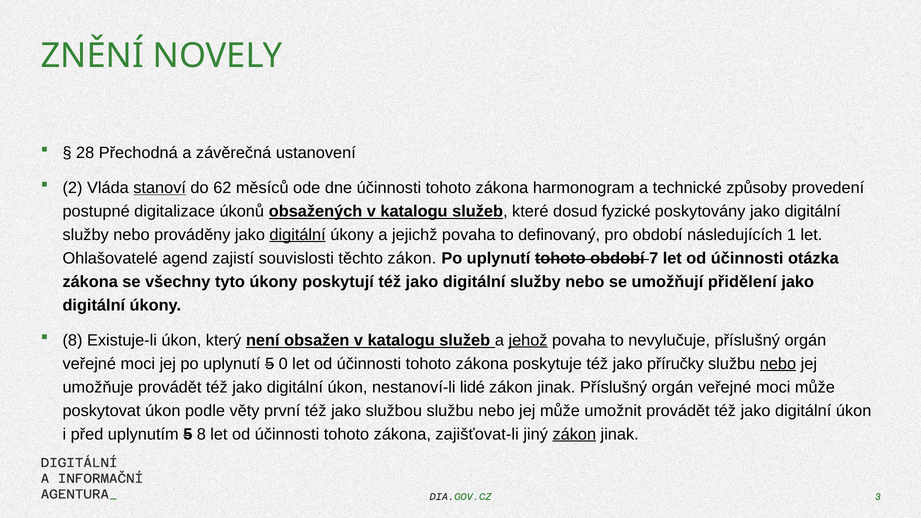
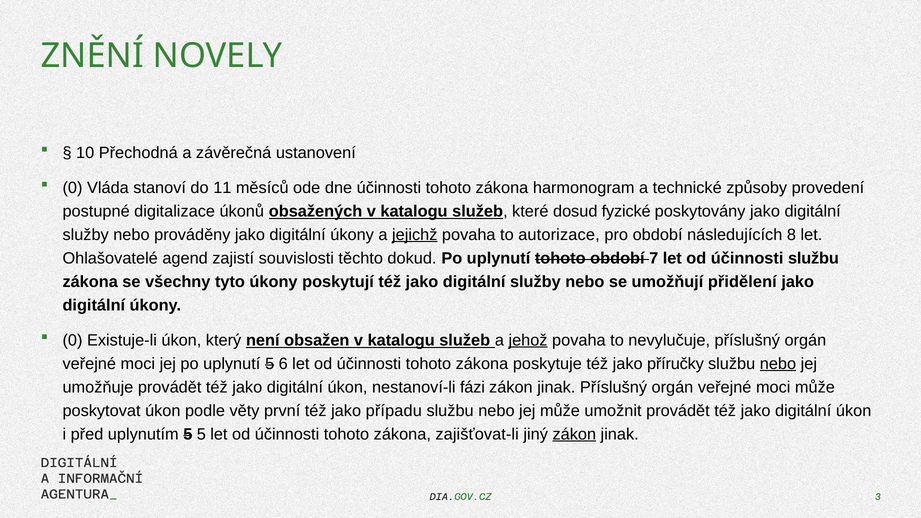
28: 28 -> 10
2 at (73, 188): 2 -> 0
stanoví underline: present -> none
62: 62 -> 11
digitální at (298, 235) underline: present -> none
jejichž underline: none -> present
definovaný: definovaný -> autorizace
1: 1 -> 8
těchto zákon: zákon -> dokud
účinnosti otázka: otázka -> službu
8 at (73, 340): 8 -> 0
0: 0 -> 6
lidé: lidé -> fázi
službou: službou -> případu
5 8: 8 -> 5
